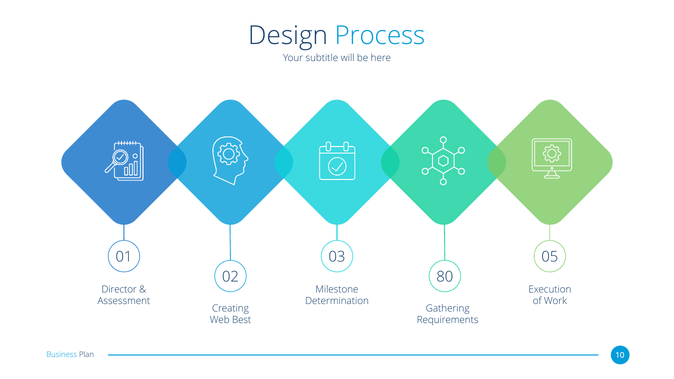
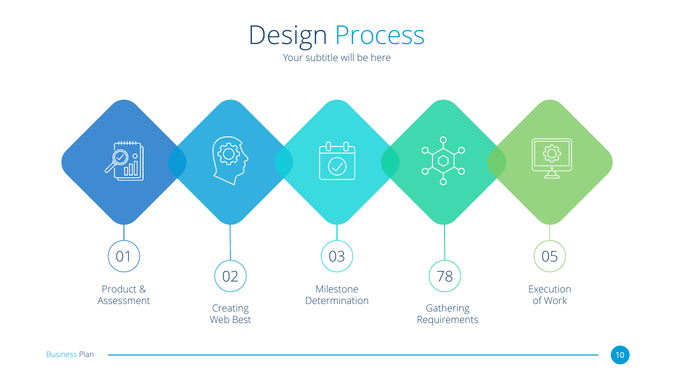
80: 80 -> 78
Director: Director -> Product
